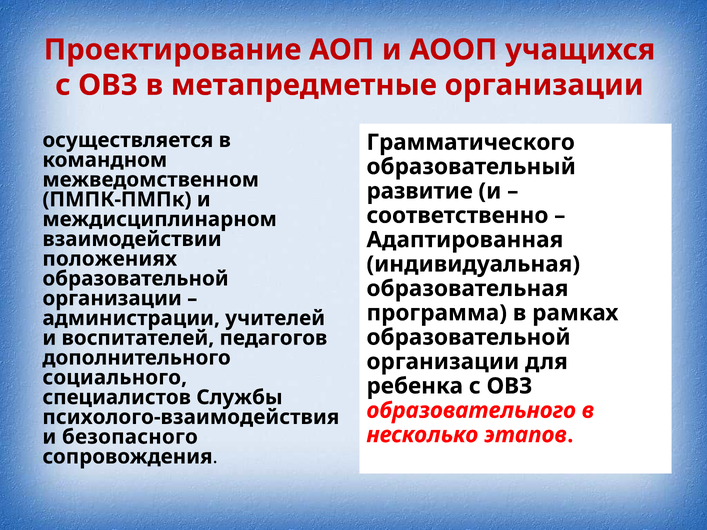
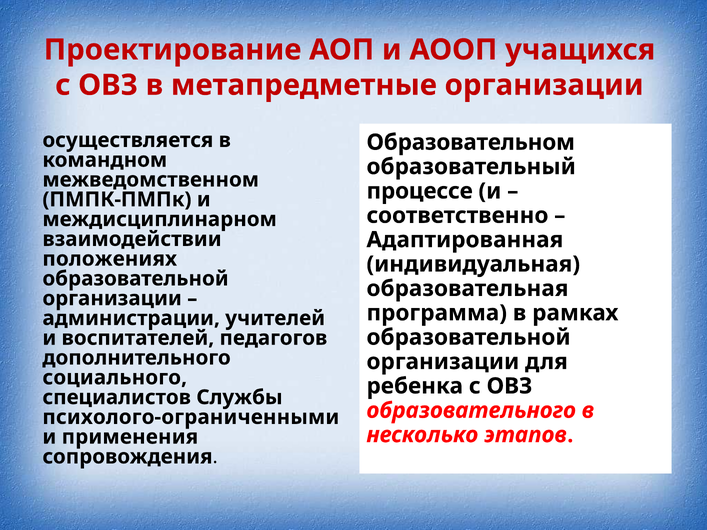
Грамматического: Грамматического -> Образовательном
развитие: развитие -> процессе
психолого-взаимодействия: психолого-взаимодействия -> психолого-ограниченными
безопасного: безопасного -> применения
